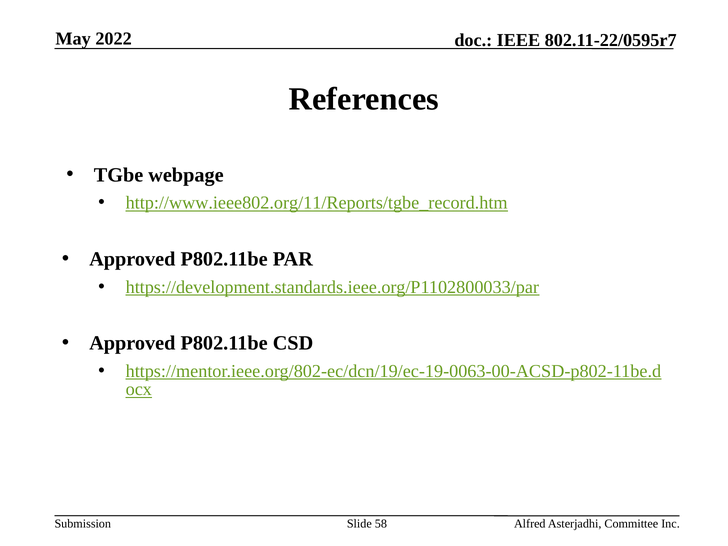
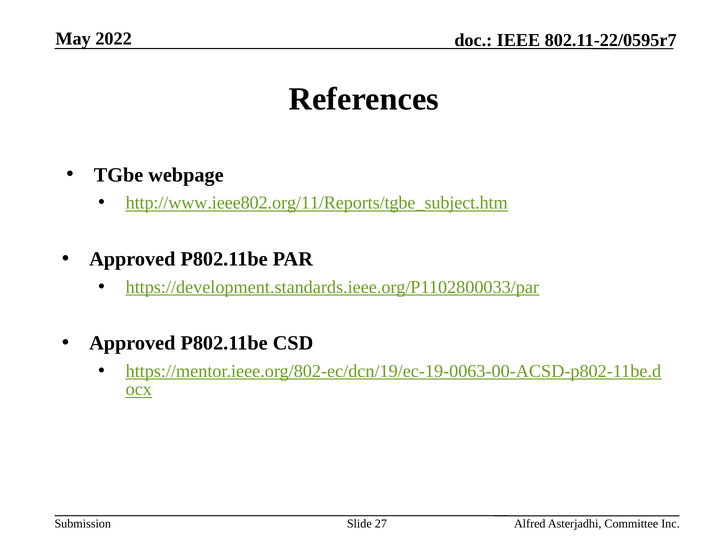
http://www.ieee802.org/11/Reports/tgbe_record.htm: http://www.ieee802.org/11/Reports/tgbe_record.htm -> http://www.ieee802.org/11/Reports/tgbe_subject.htm
58: 58 -> 27
